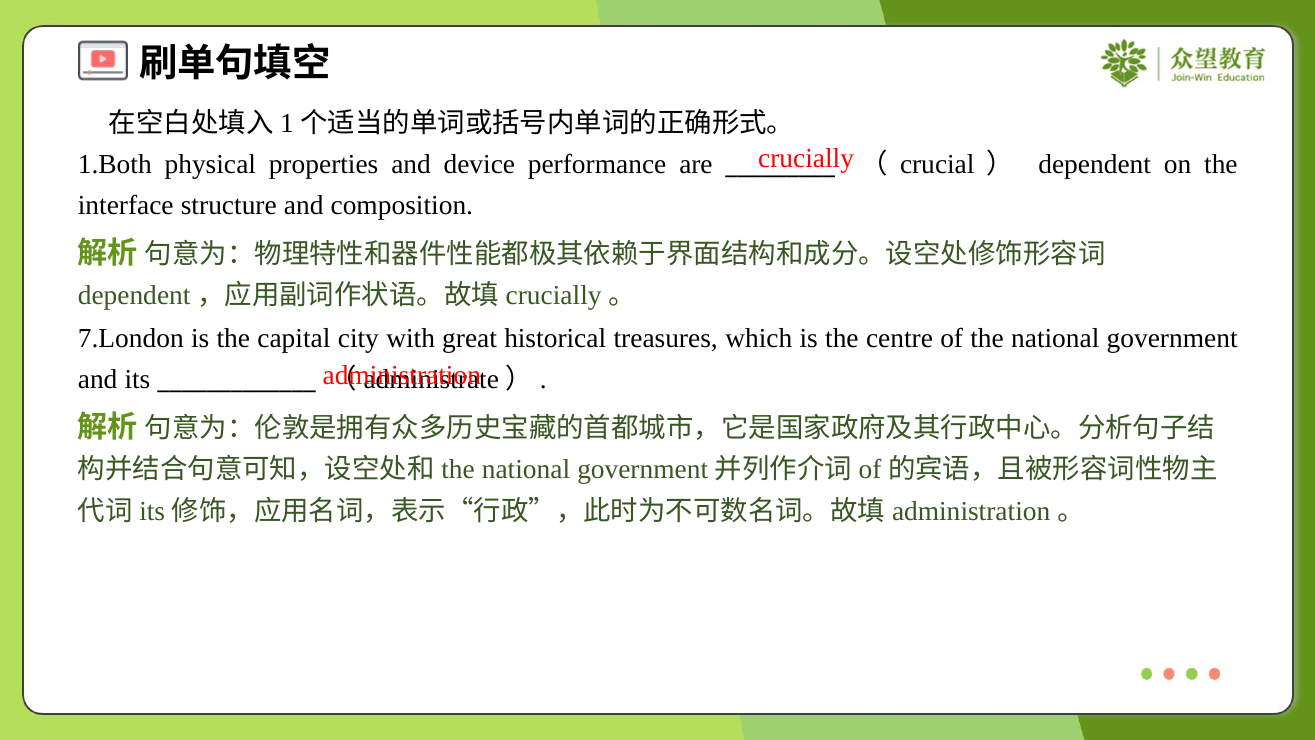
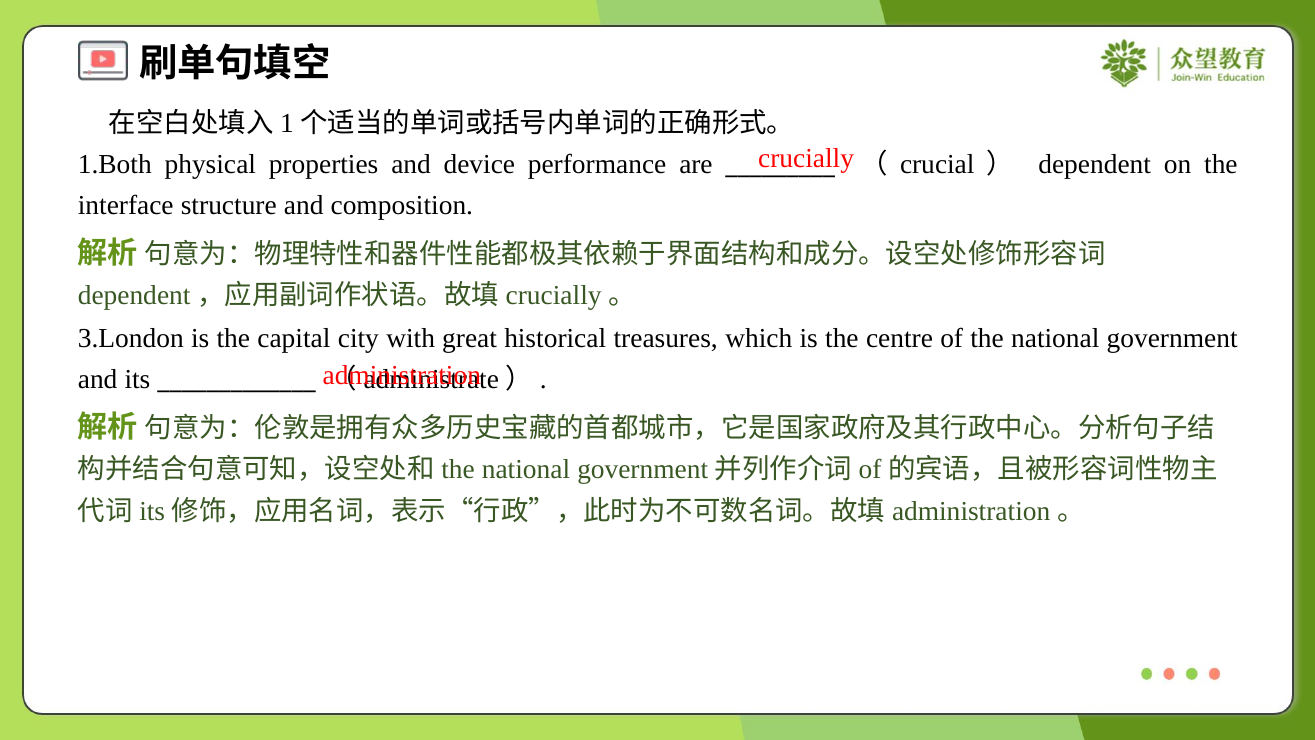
7.London: 7.London -> 3.London
